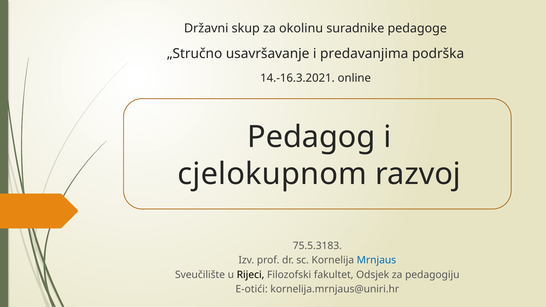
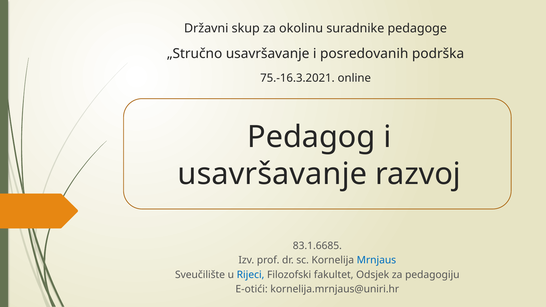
predavanjima: predavanjima -> posredovanih
14.-16.3.2021: 14.-16.3.2021 -> 75.-16.3.2021
cjelokupnom at (272, 174): cjelokupnom -> usavršavanje
75.5.3183: 75.5.3183 -> 83.1.6685
Rijeci colour: black -> blue
